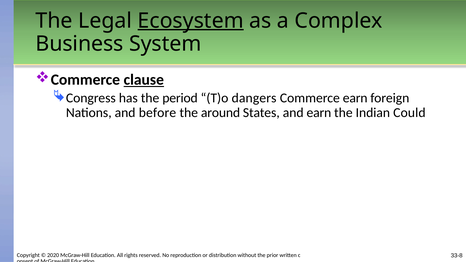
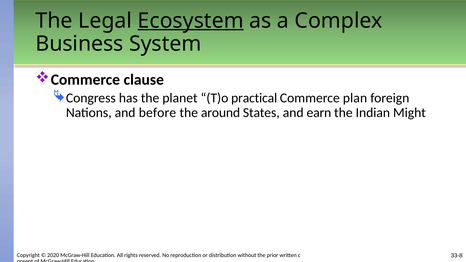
clause underline: present -> none
period: period -> planet
dangers: dangers -> practical
Commerce earn: earn -> plan
Could: Could -> Might
